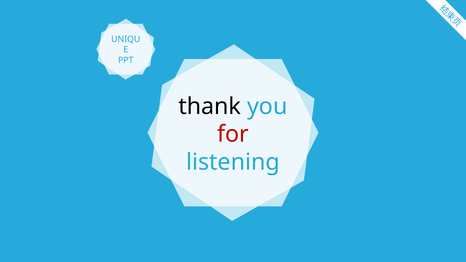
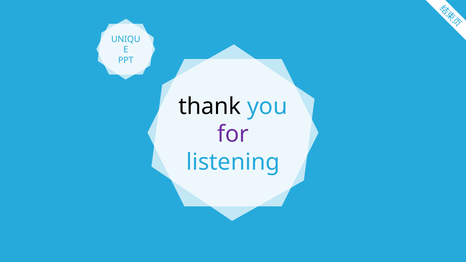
for colour: red -> purple
